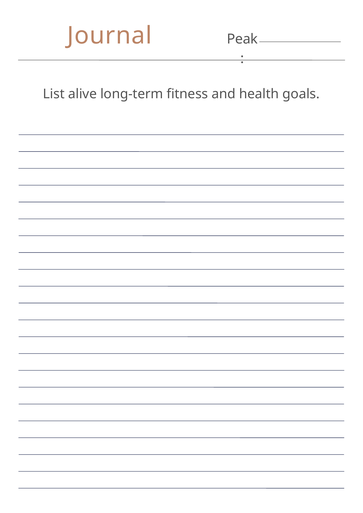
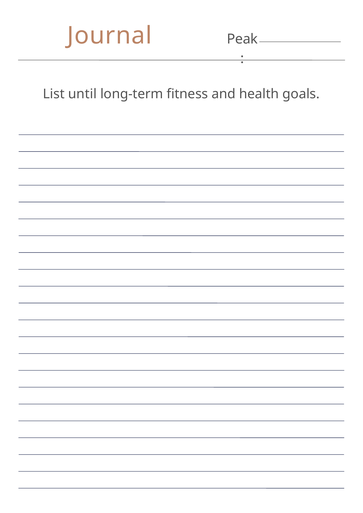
alive: alive -> until
